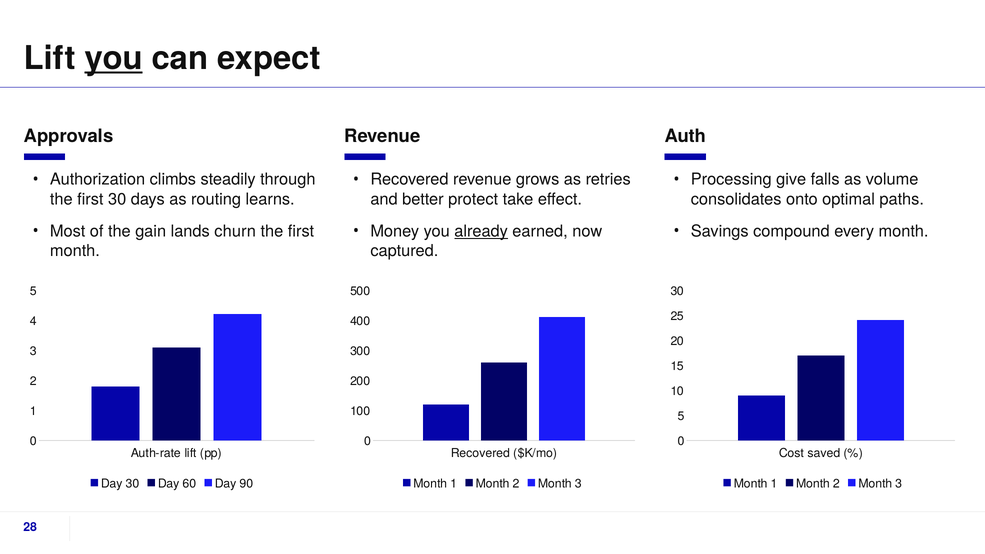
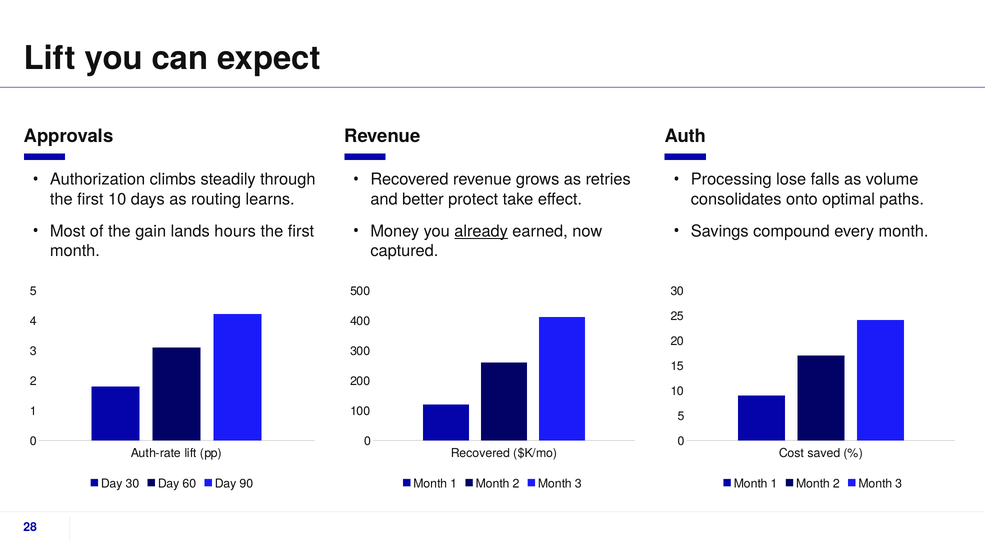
you at (114, 58) underline: present -> none
give: give -> lose
first 30: 30 -> 10
churn: churn -> hours
